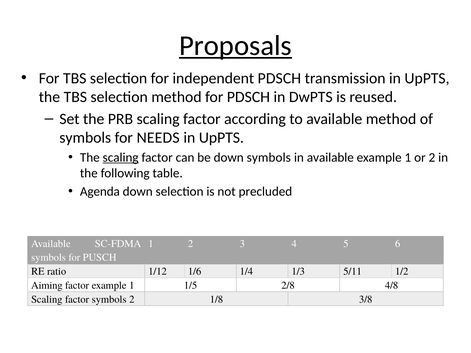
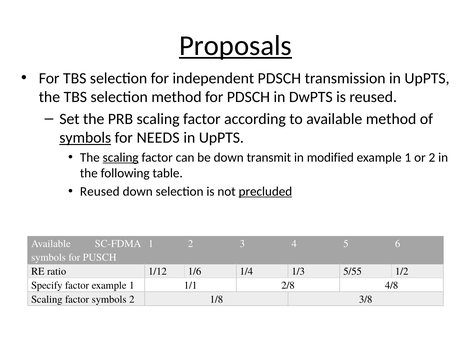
symbols at (85, 138) underline: none -> present
down symbols: symbols -> transmit
in available: available -> modified
Agenda at (100, 192): Agenda -> Reused
precluded underline: none -> present
5/11: 5/11 -> 5/55
Aiming: Aiming -> Specify
1/5: 1/5 -> 1/1
